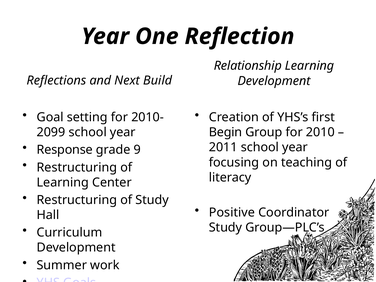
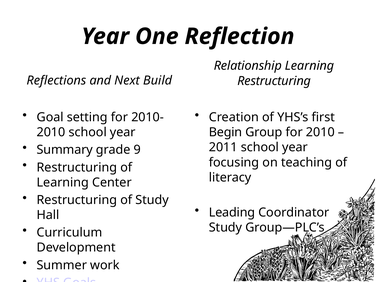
Development at (274, 81): Development -> Restructuring
2099 at (51, 132): 2099 -> 2010
Response: Response -> Summary
Positive: Positive -> Leading
